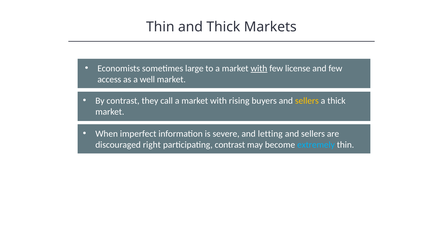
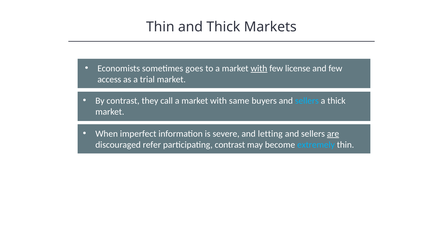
large: large -> goes
well: well -> trial
rising: rising -> same
sellers at (307, 101) colour: yellow -> light blue
are underline: none -> present
right: right -> refer
